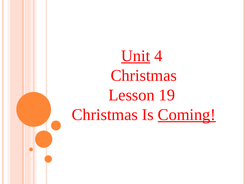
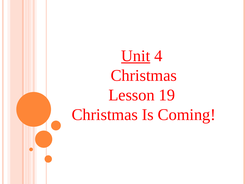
Coming underline: present -> none
